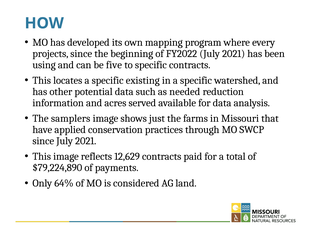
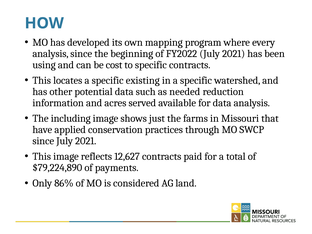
projects at (50, 54): projects -> analysis
five: five -> cost
samplers: samplers -> including
12,629: 12,629 -> 12,627
64%: 64% -> 86%
